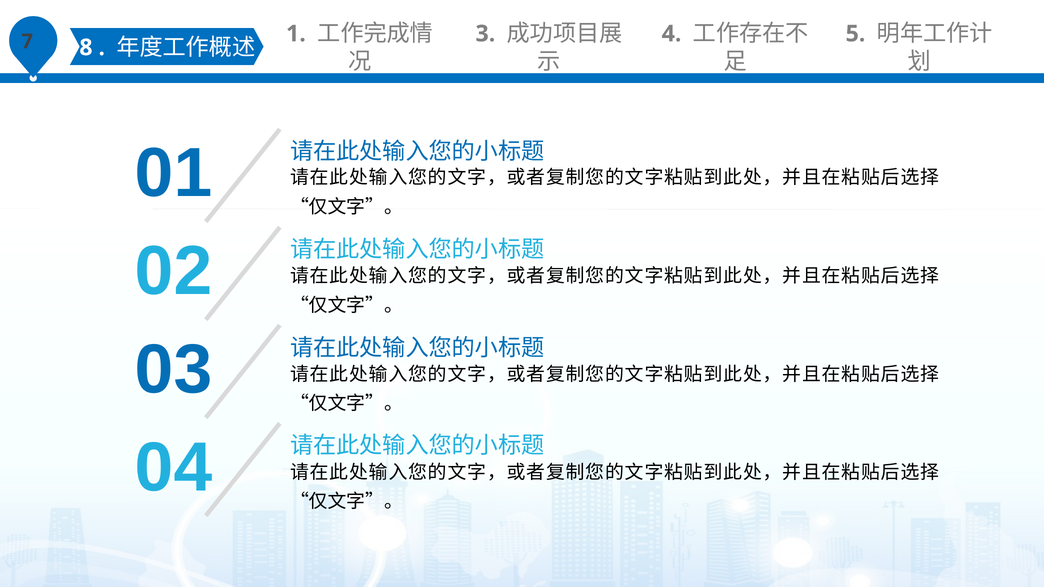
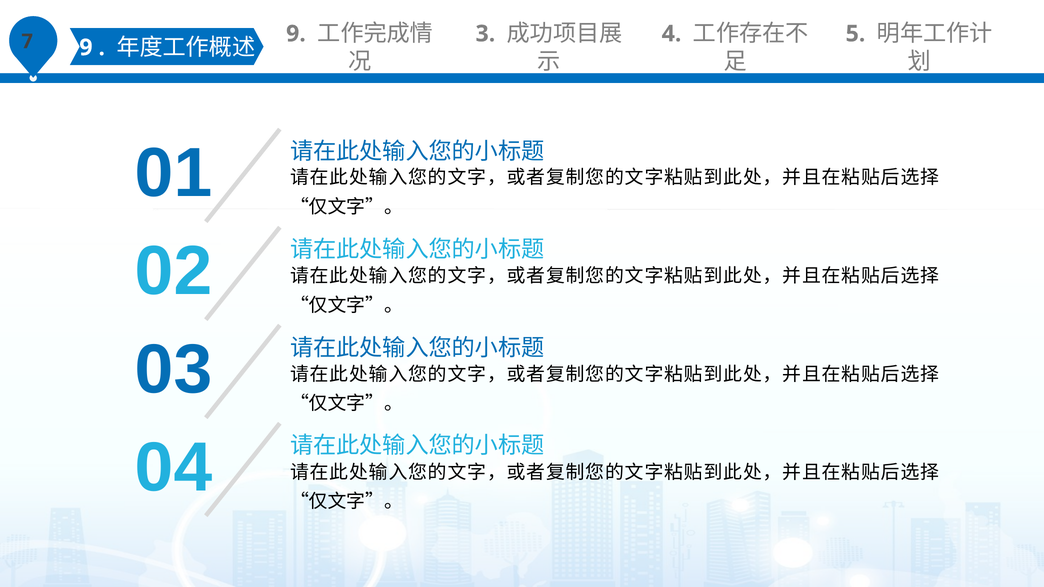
8 at (86, 48): 8 -> 9
1 at (296, 34): 1 -> 9
